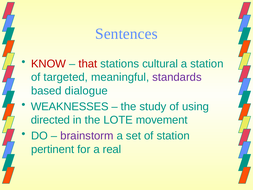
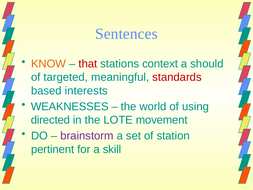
KNOW colour: red -> orange
cultural: cultural -> context
a station: station -> should
standards colour: purple -> red
dialogue: dialogue -> interests
study: study -> world
real: real -> skill
